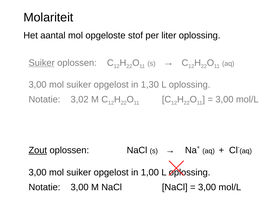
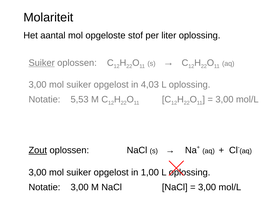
1,30: 1,30 -> 4,03
3,02: 3,02 -> 5,53
